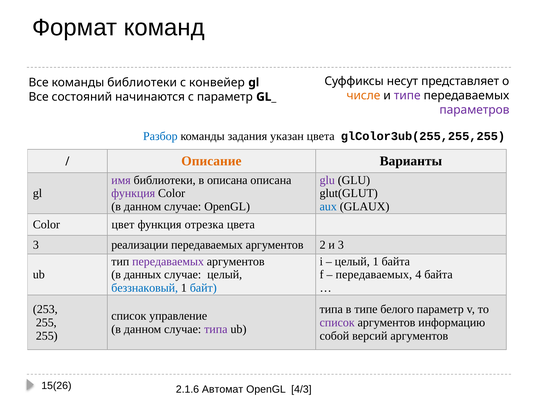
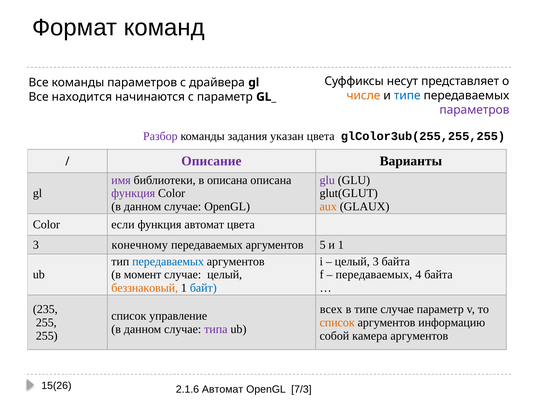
команды библиотеки: библиотеки -> параметров
конвейер: конвейер -> драйвера
типе at (407, 95) colour: purple -> blue
состояний: состояний -> находится
Разбор colour: blue -> purple
Описание colour: orange -> purple
aux colour: blue -> orange
цвет: цвет -> если
функция отрезка: отрезка -> автомат
реализации: реализации -> конечному
2: 2 -> 5
и 3: 3 -> 1
передаваемых at (168, 261) colour: purple -> blue
целый 1: 1 -> 3
данных: данных -> момент
беззнаковый colour: blue -> orange
253: 253 -> 235
типа at (331, 309): типа -> всех
типе белого: белого -> случае
список at (337, 322) colour: purple -> orange
версий: версий -> камера
4/3: 4/3 -> 7/3
